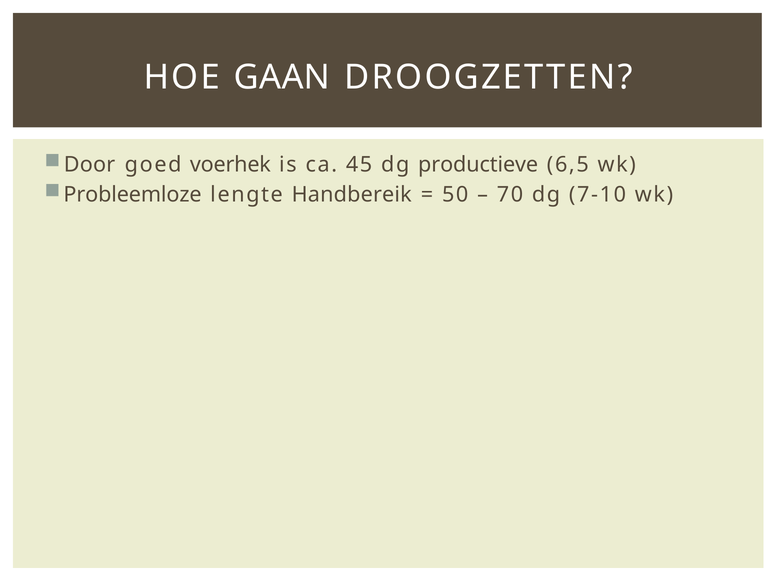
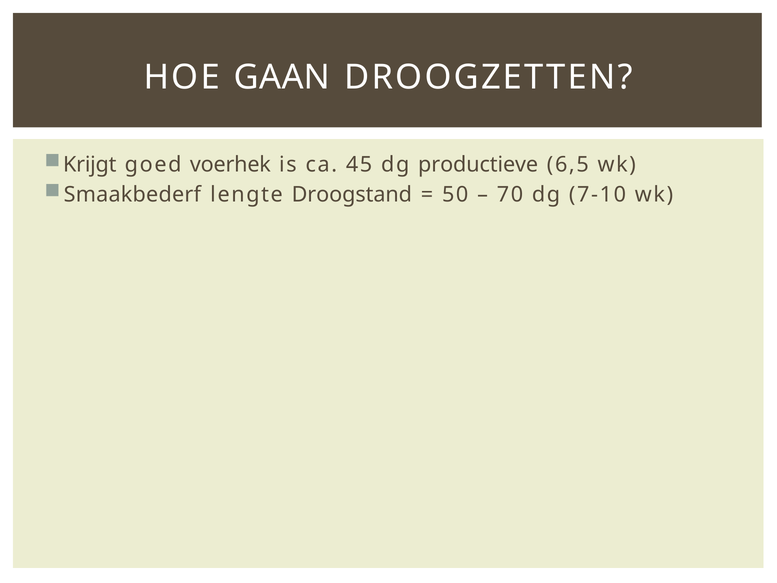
Door: Door -> Krijgt
Probleemloze: Probleemloze -> Smaakbederf
Handbereik: Handbereik -> Droogstand
